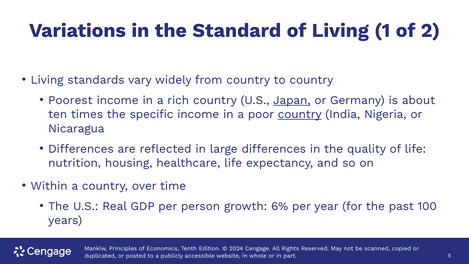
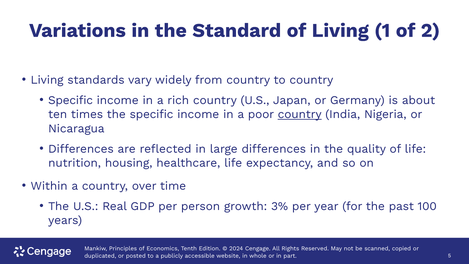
Poorest at (70, 100): Poorest -> Specific
Japan underline: present -> none
6%: 6% -> 3%
